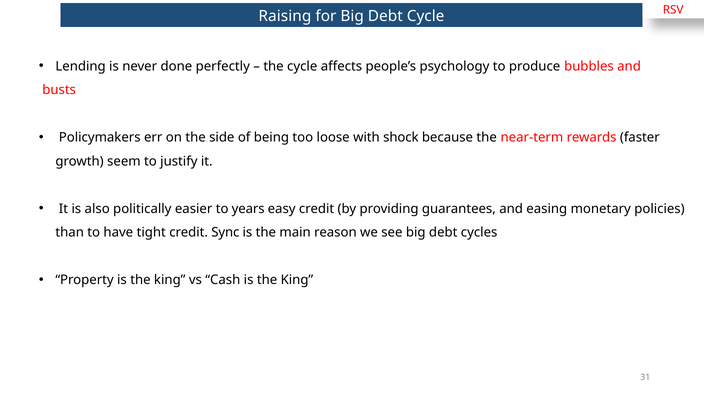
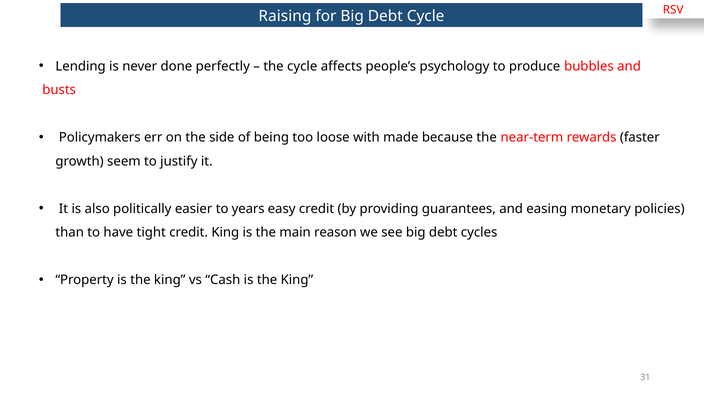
shock: shock -> made
credit Sync: Sync -> King
